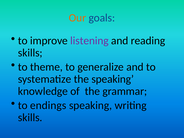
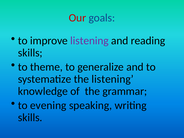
Our colour: orange -> red
the speaking: speaking -> listening
endings: endings -> evening
